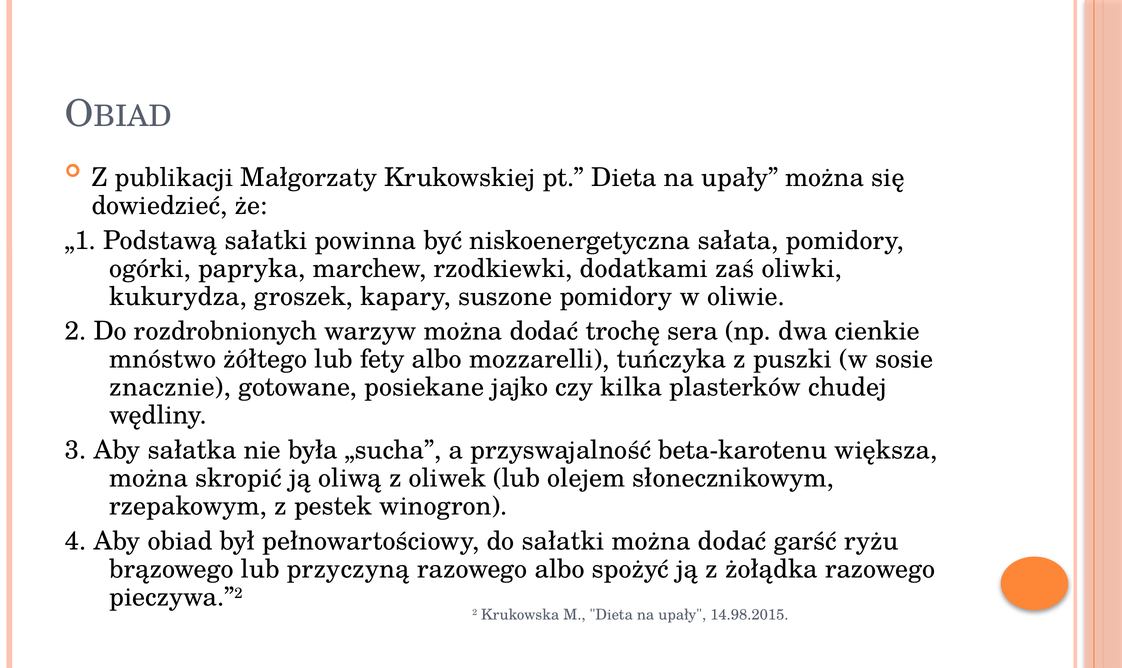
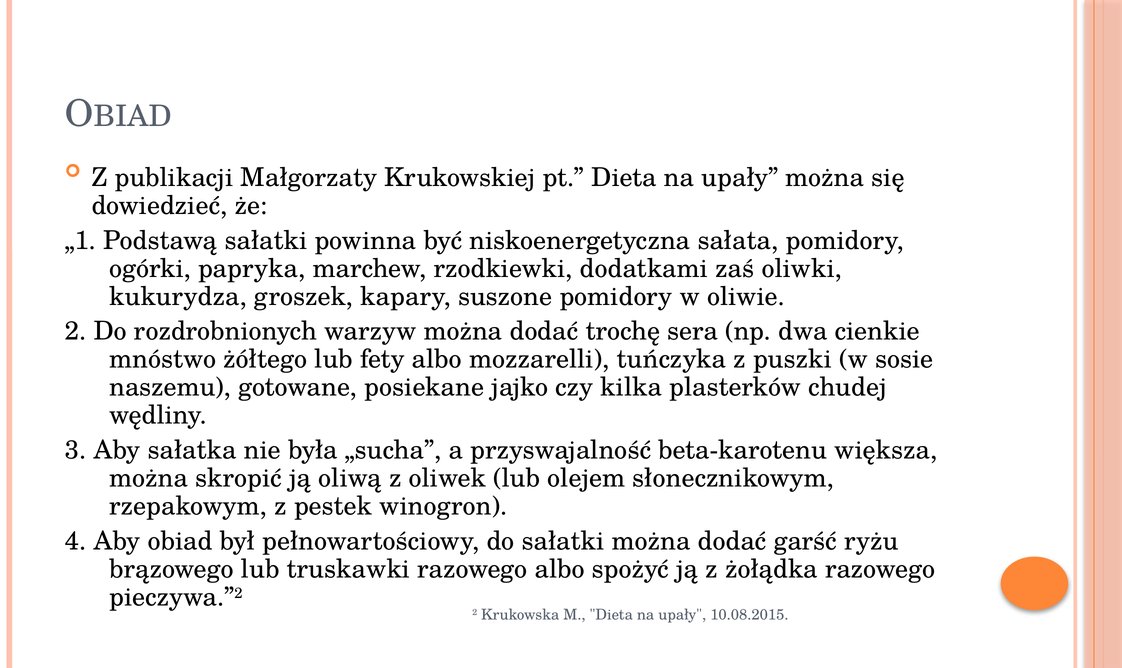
znacznie: znacznie -> naszemu
przyczyną: przyczyną -> truskawki
14.98.2015: 14.98.2015 -> 10.08.2015
